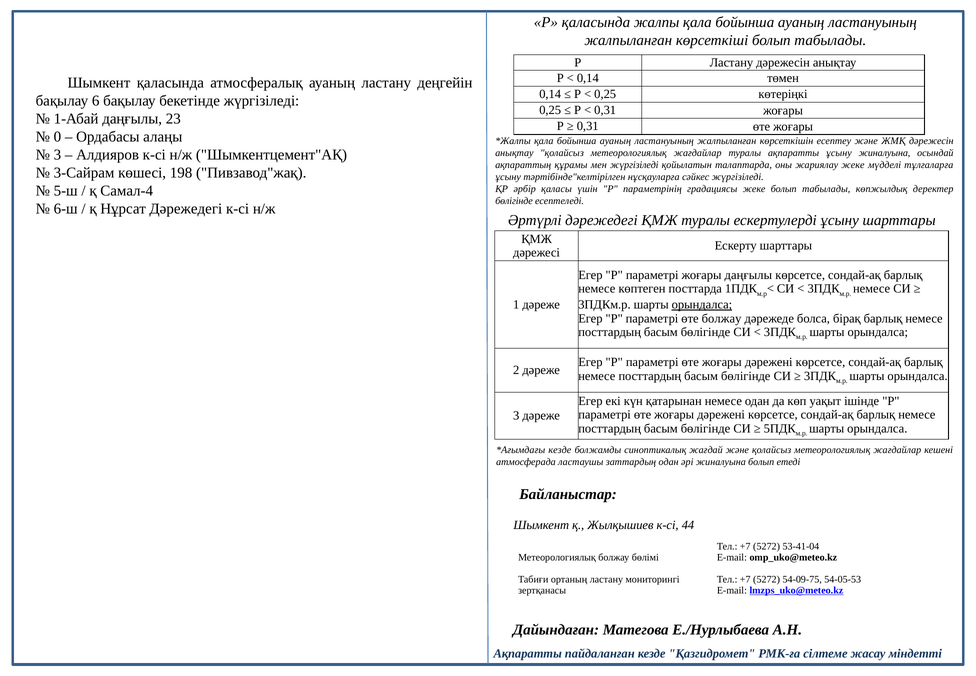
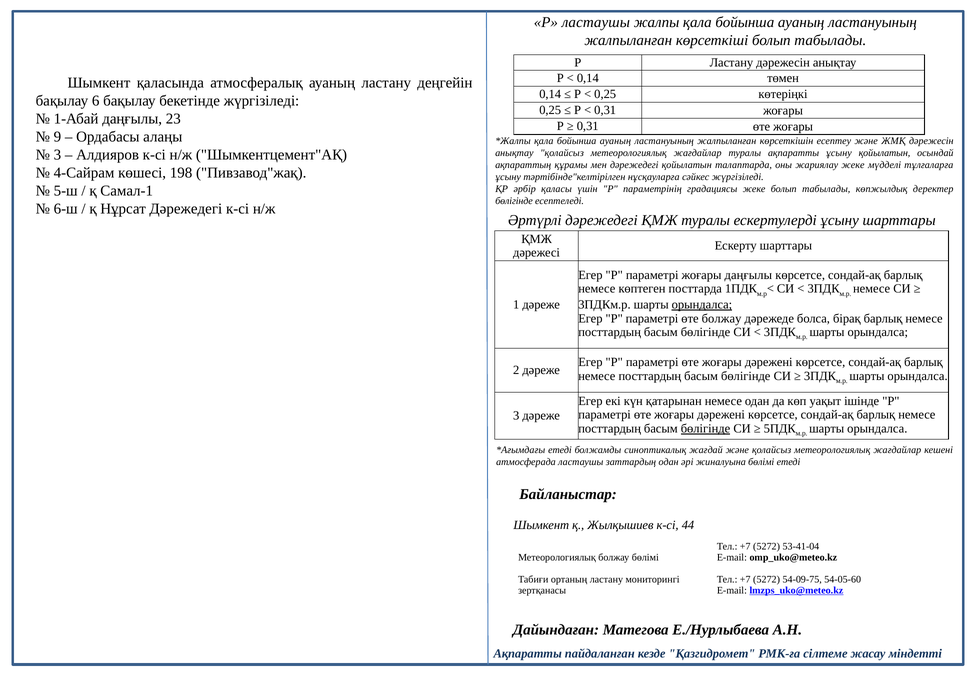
Р қаласында: қаласында -> ластаушы
0: 0 -> 9
ұсыну жиналуына: жиналуына -> қойылатын
мен жүргізіледі: жүргізіледі -> дәрежедегі
3-Сайрам: 3-Сайрам -> 4-Сайрам
Самал-4: Самал-4 -> Самал-1
бөлігінде at (705, 428) underline: none -> present
кезде at (560, 450): кезде -> етеді
жиналуына болып: болып -> бөлімі
54-05-53: 54-05-53 -> 54-05-60
